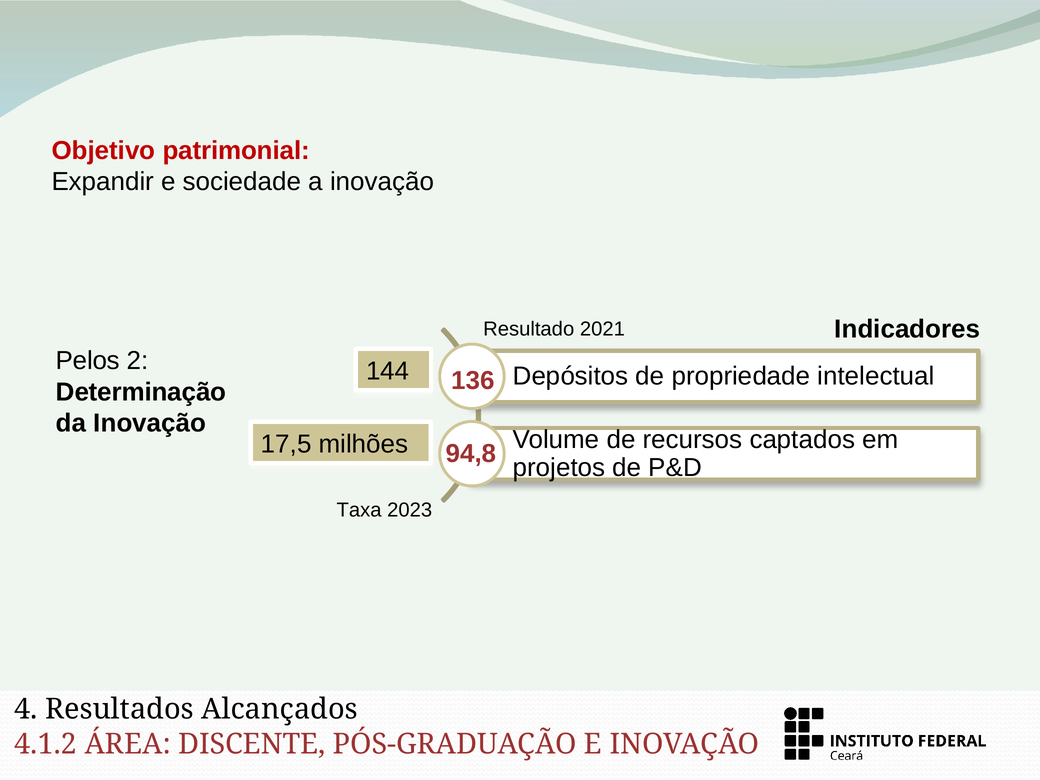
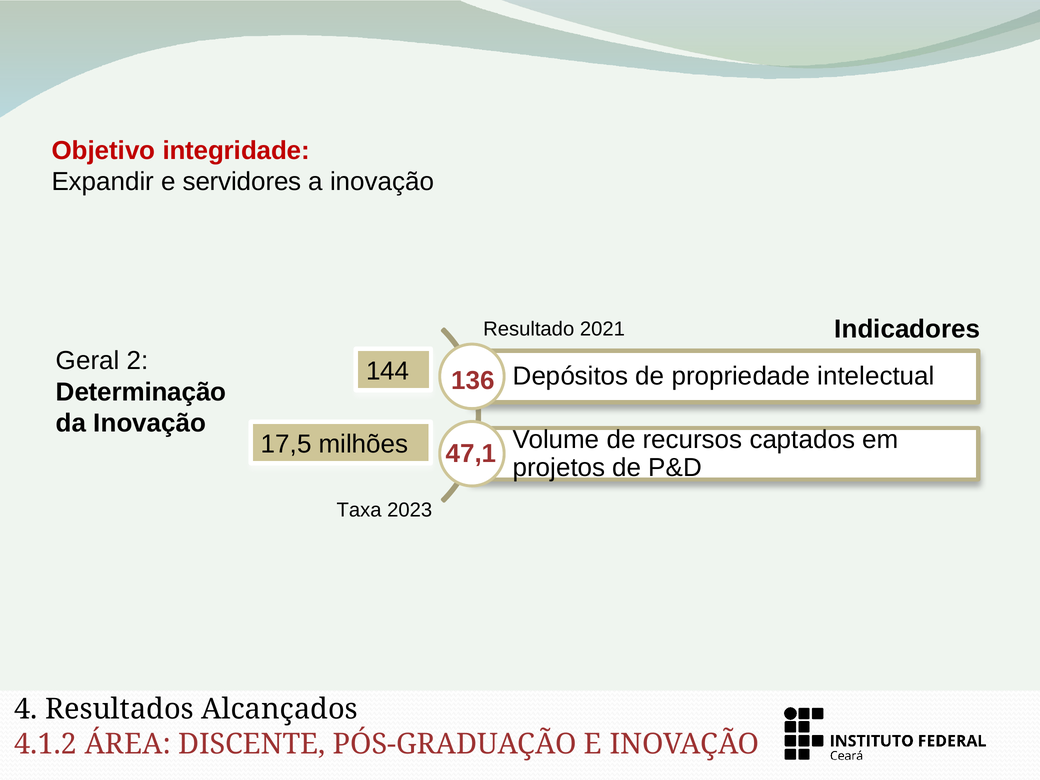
patrimonial: patrimonial -> integridade
sociedade: sociedade -> servidores
Pelos: Pelos -> Geral
94,8: 94,8 -> 47,1
